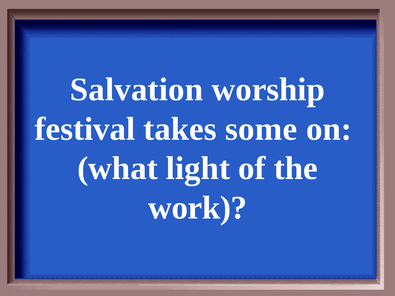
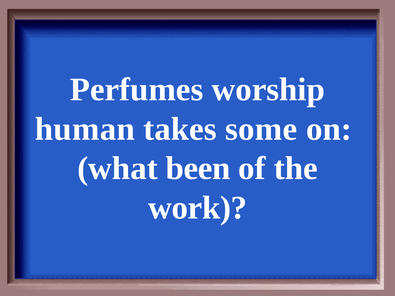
Salvation: Salvation -> Perfumes
festival: festival -> human
light: light -> been
